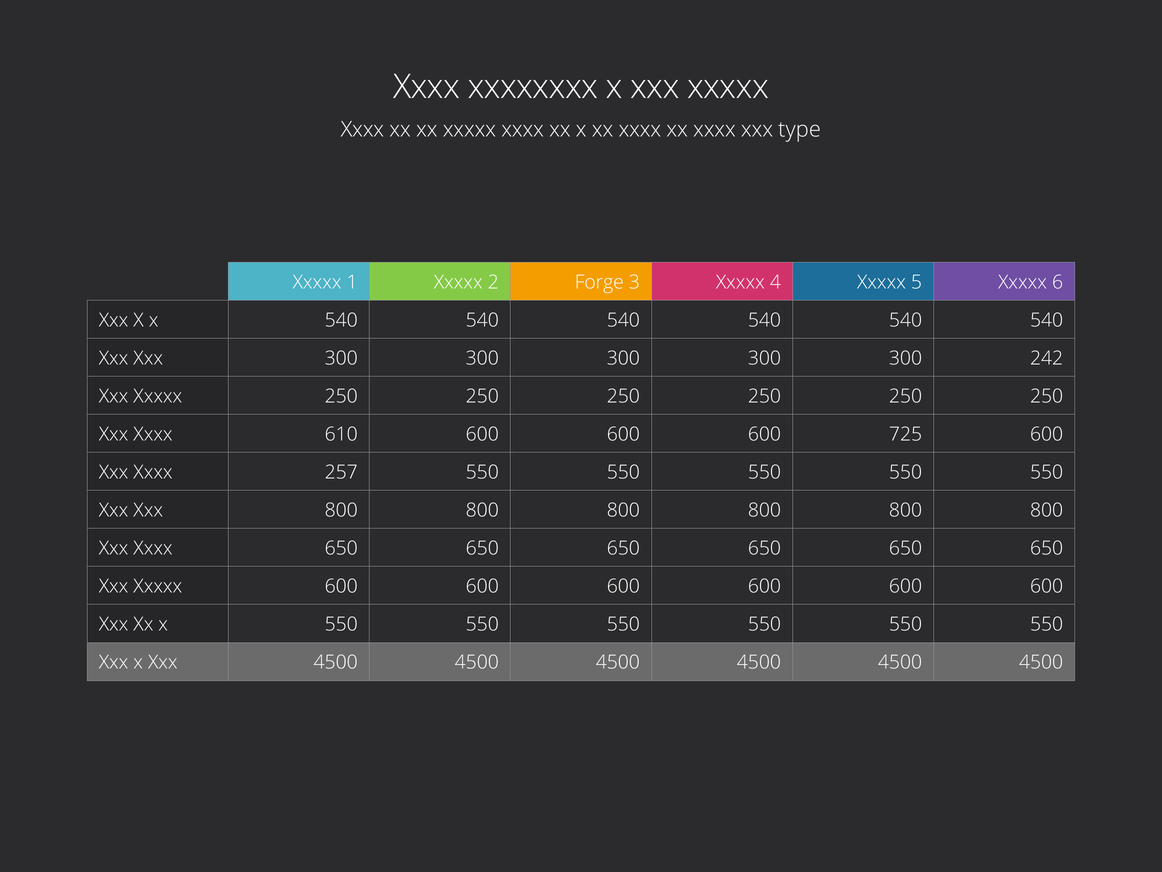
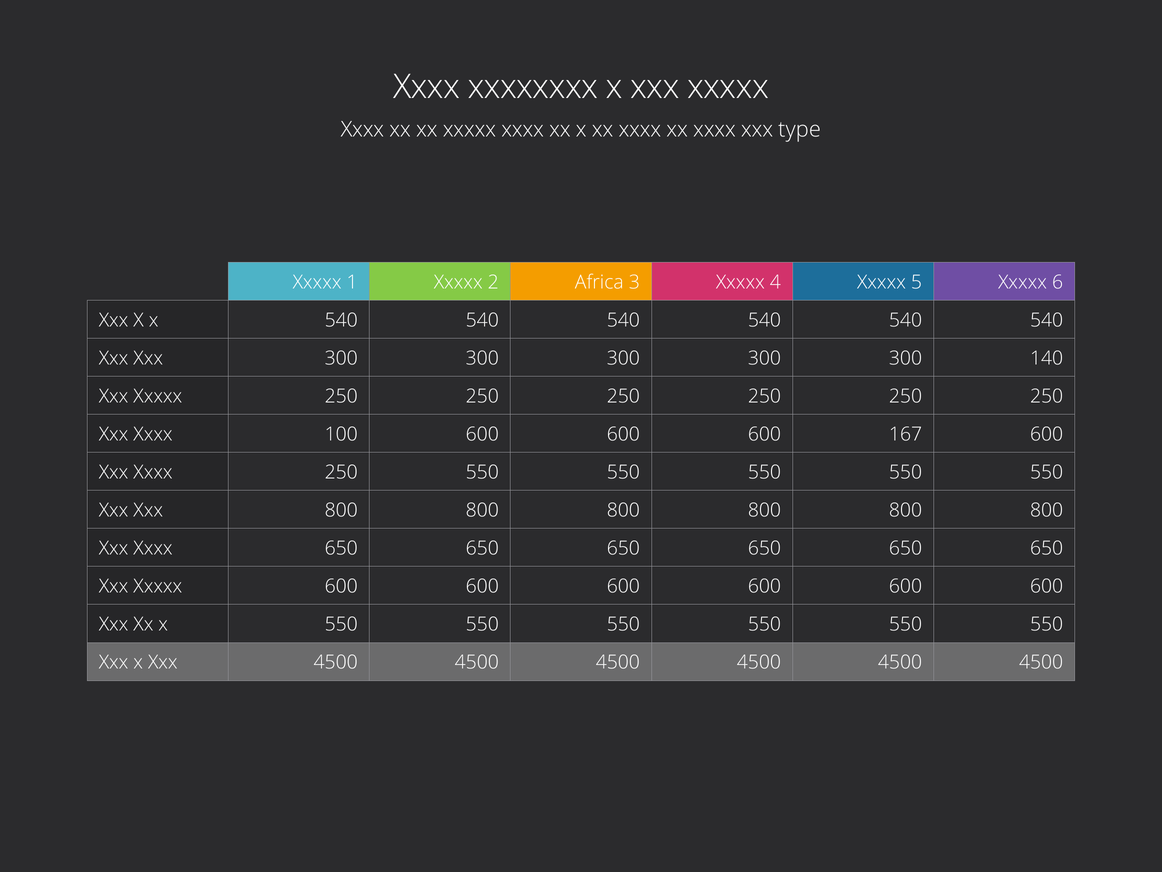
Forge: Forge -> Africa
242: 242 -> 140
610: 610 -> 100
725: 725 -> 167
Xxxx 257: 257 -> 250
